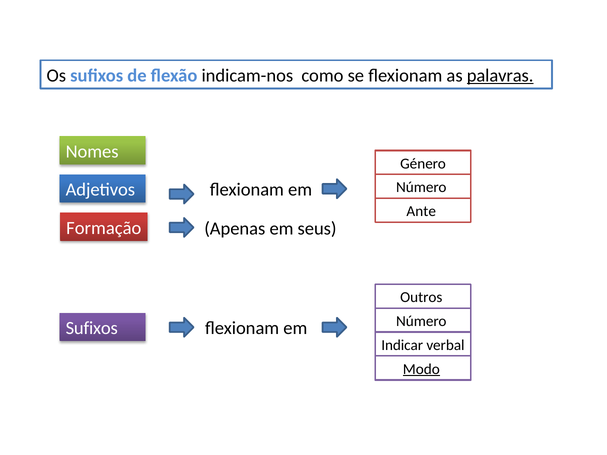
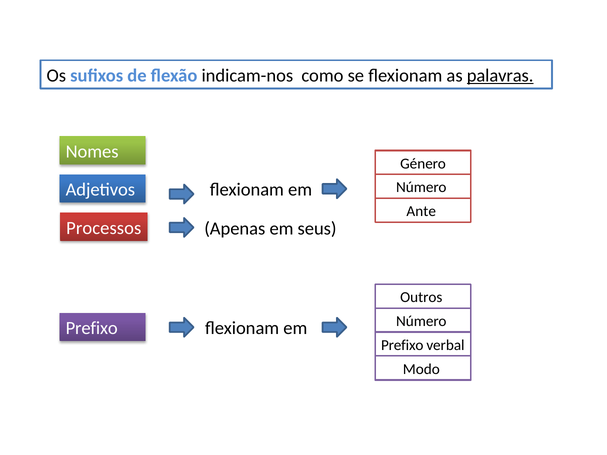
Formação: Formação -> Processos
Sufixos at (92, 329): Sufixos -> Prefixo
Indicar at (402, 345): Indicar -> Prefixo
Modo underline: present -> none
